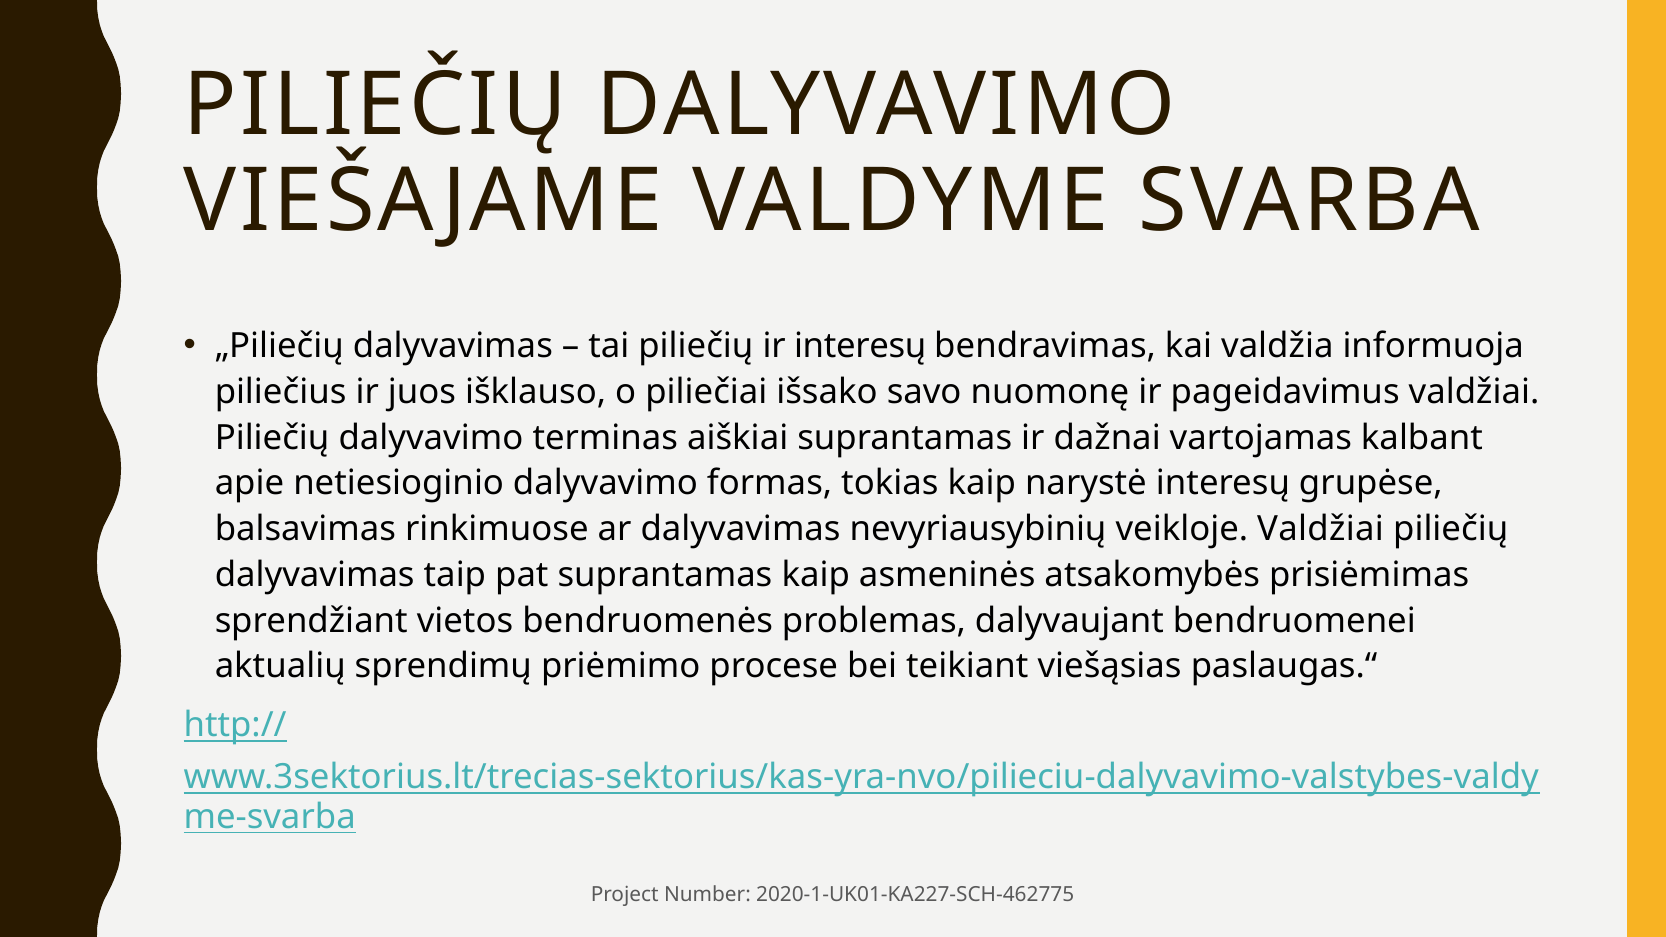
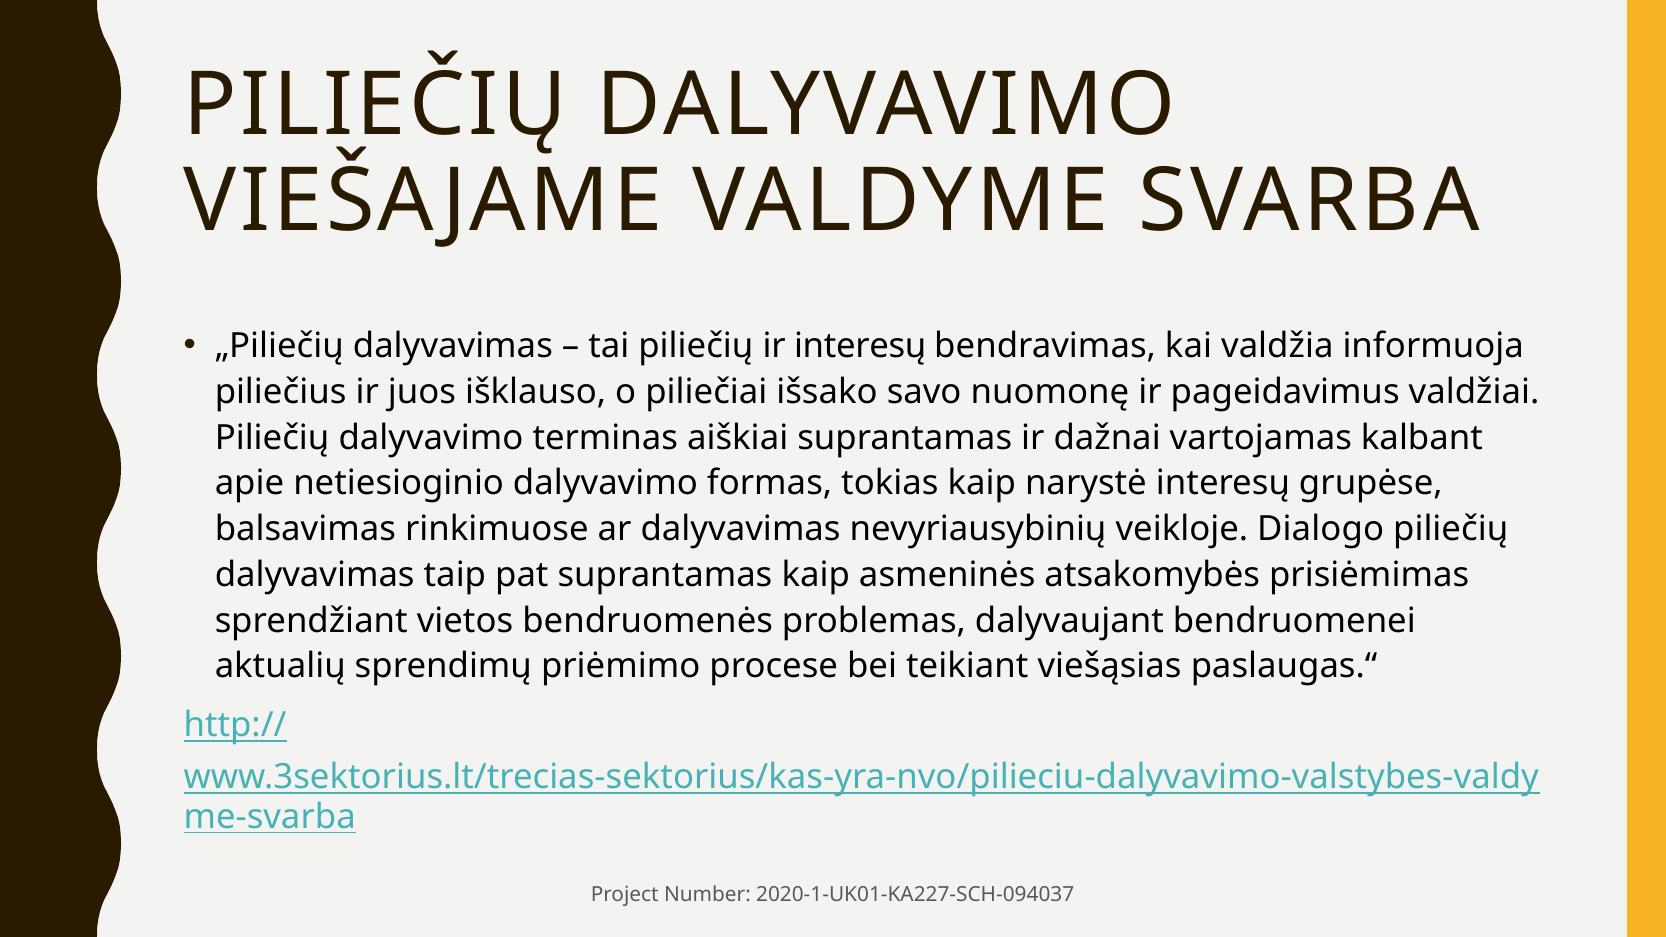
veikloje Valdžiai: Valdžiai -> Dialogo
2020-1-UK01-KA227-SCH-462775: 2020-1-UK01-KA227-SCH-462775 -> 2020-1-UK01-KA227-SCH-094037
